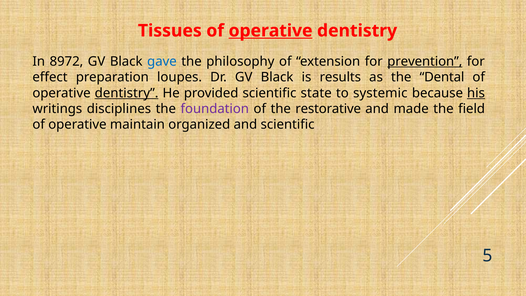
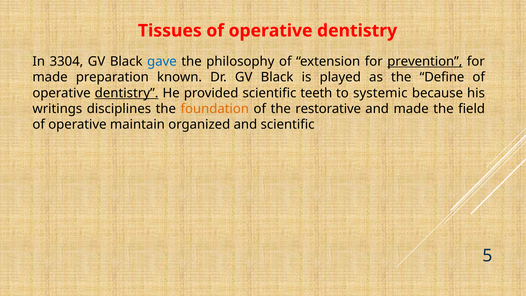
operative at (271, 31) underline: present -> none
8972: 8972 -> 3304
effect at (50, 77): effect -> made
loupes: loupes -> known
results: results -> played
Dental: Dental -> Define
state: state -> teeth
his underline: present -> none
foundation colour: purple -> orange
